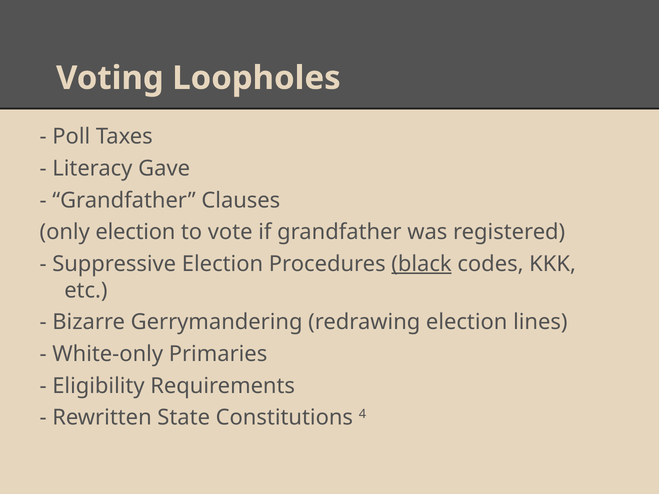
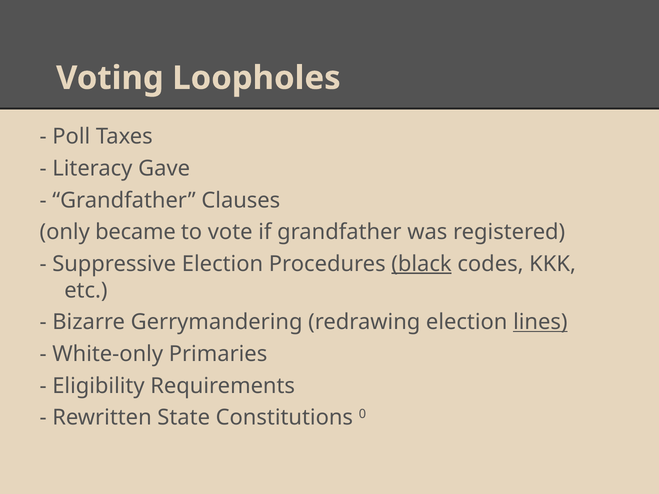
only election: election -> became
lines underline: none -> present
4: 4 -> 0
